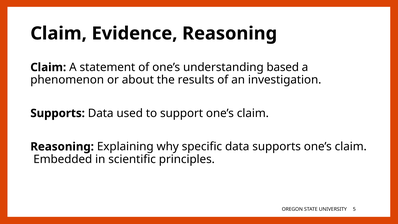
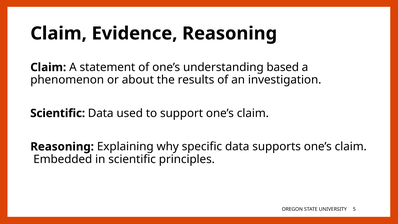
Supports at (58, 113): Supports -> Scientific
